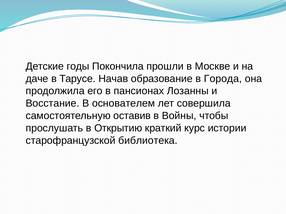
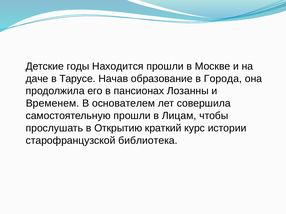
Покончила: Покончила -> Находится
Восстание: Восстание -> Временем
самостоятельную оставив: оставив -> прошли
Войны: Войны -> Лицам
